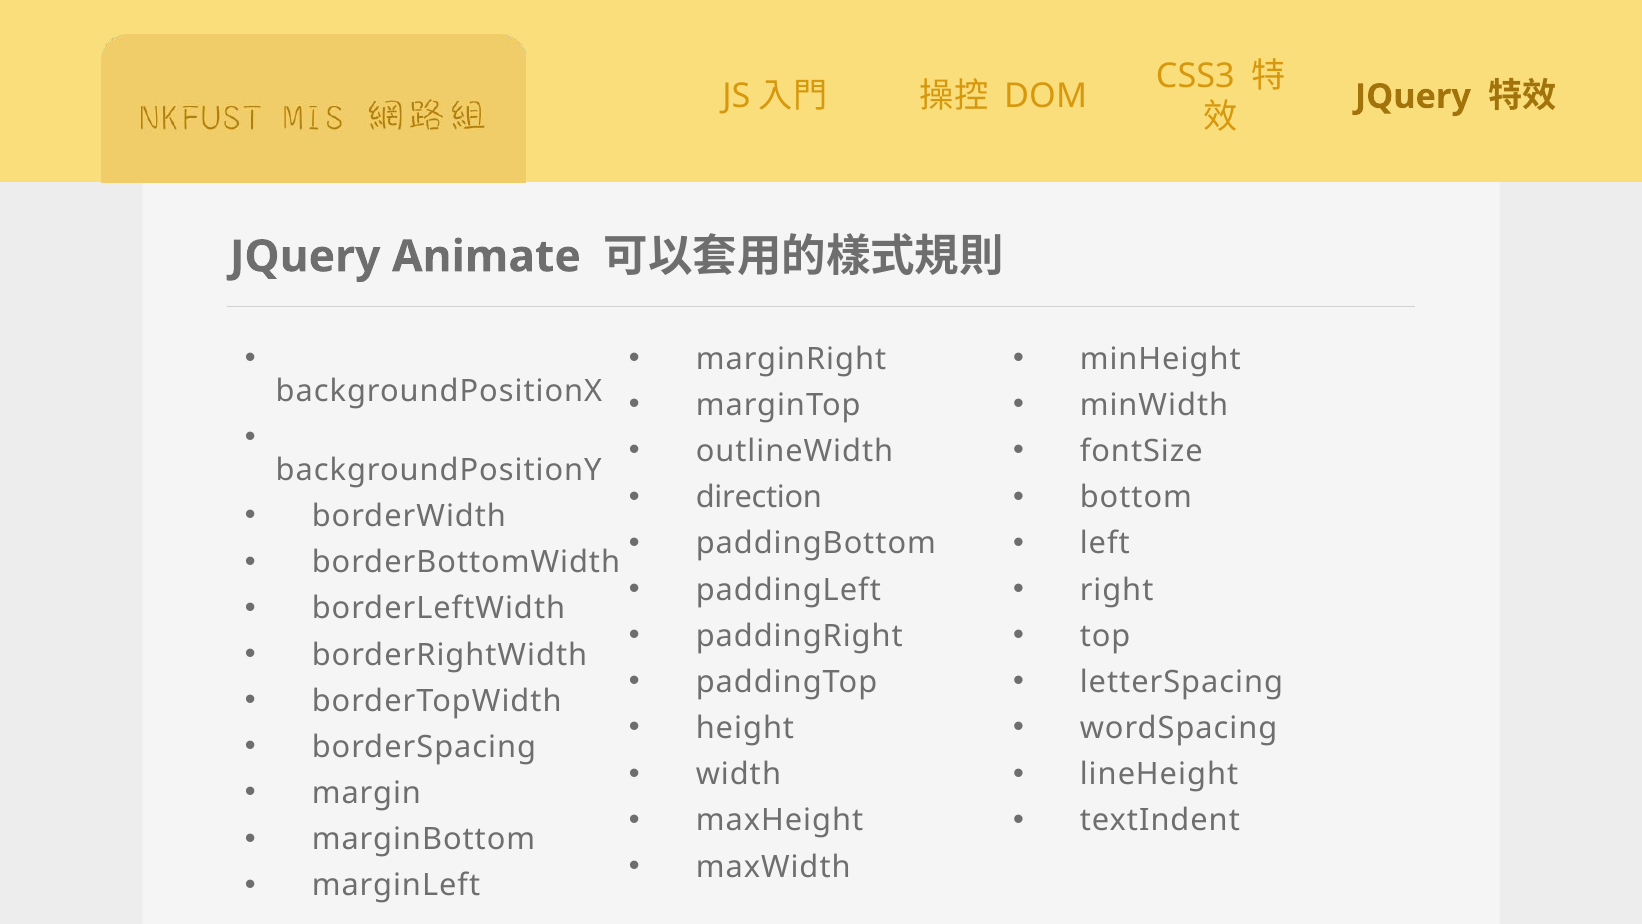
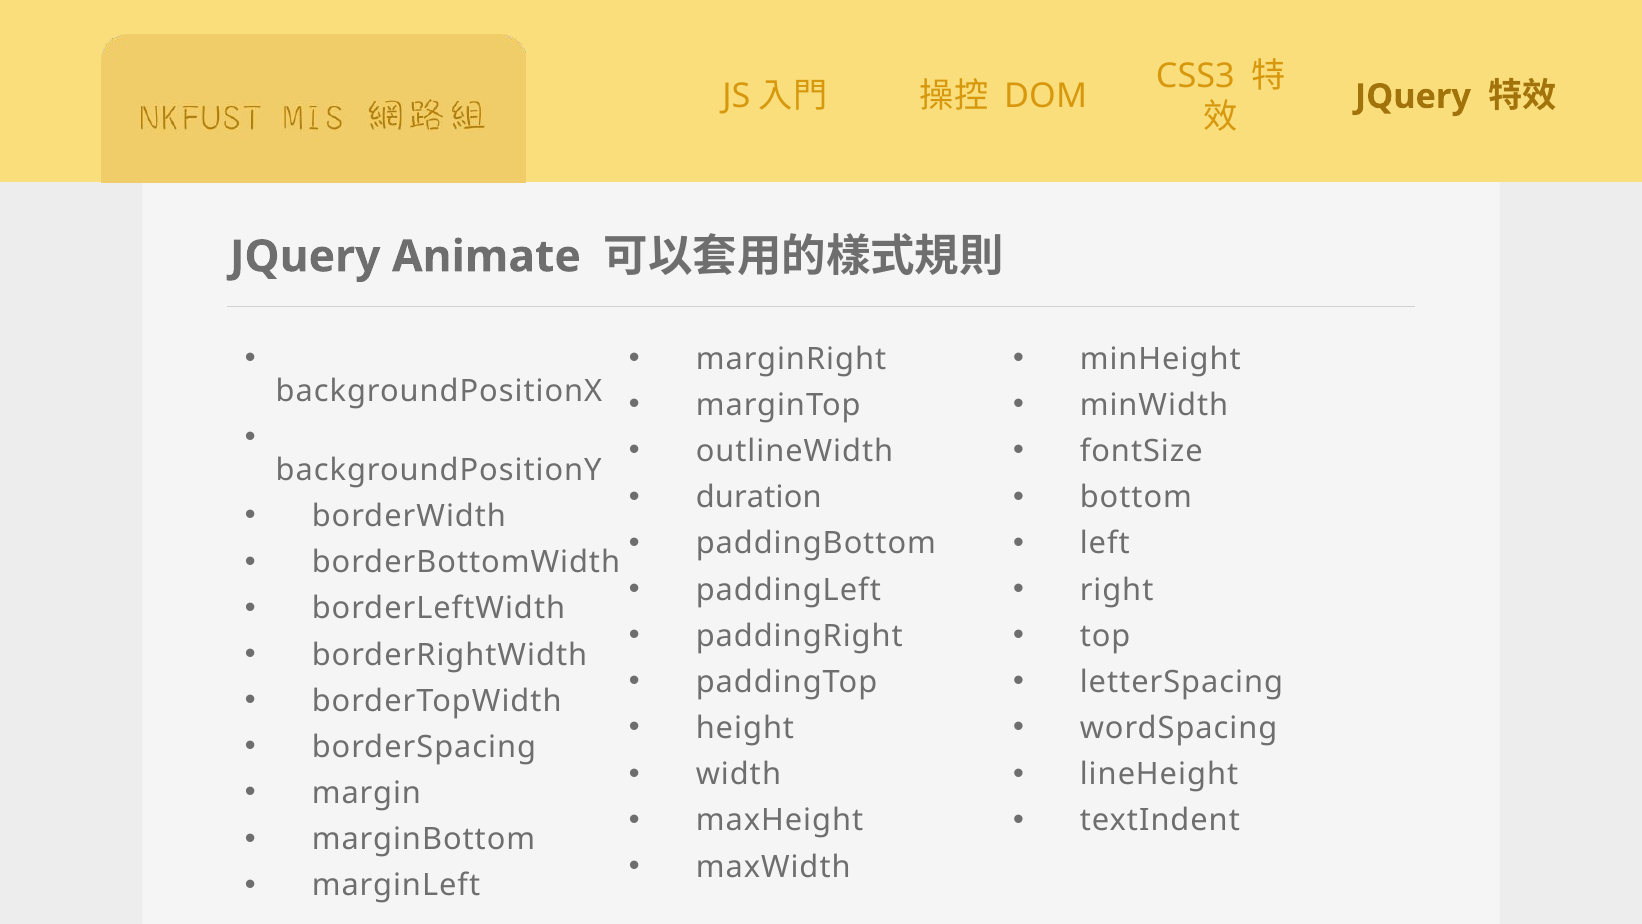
direction: direction -> duration
